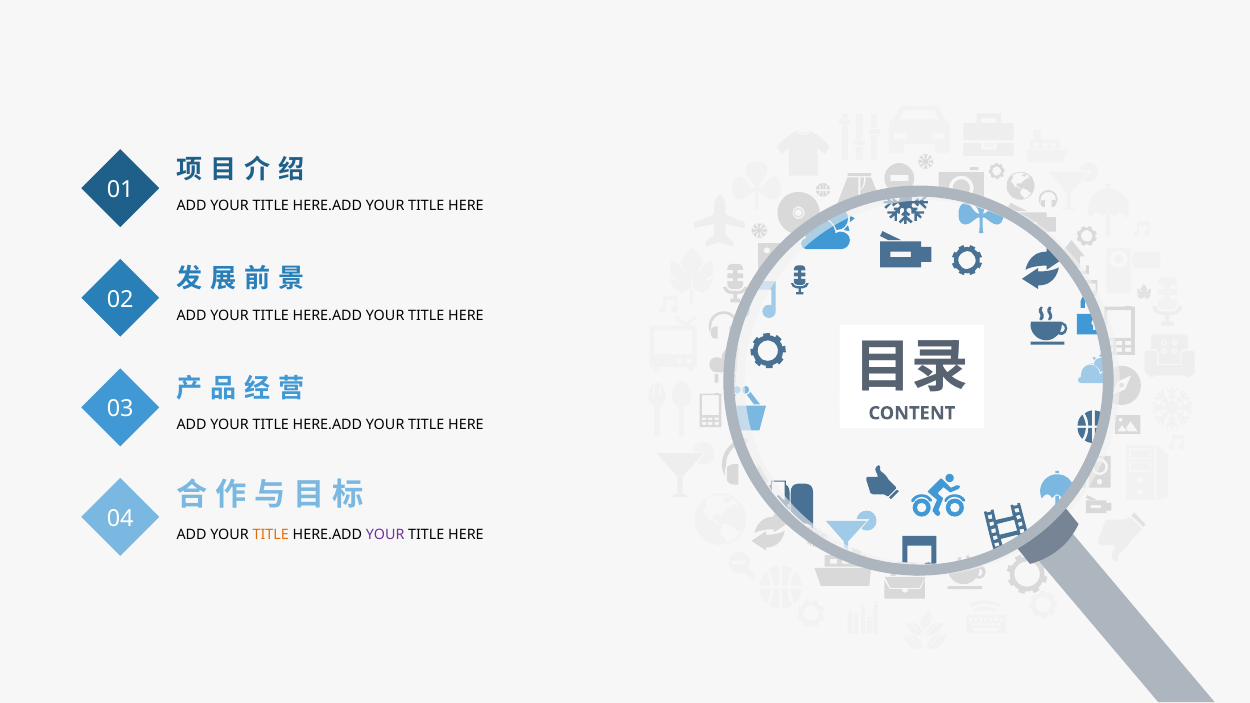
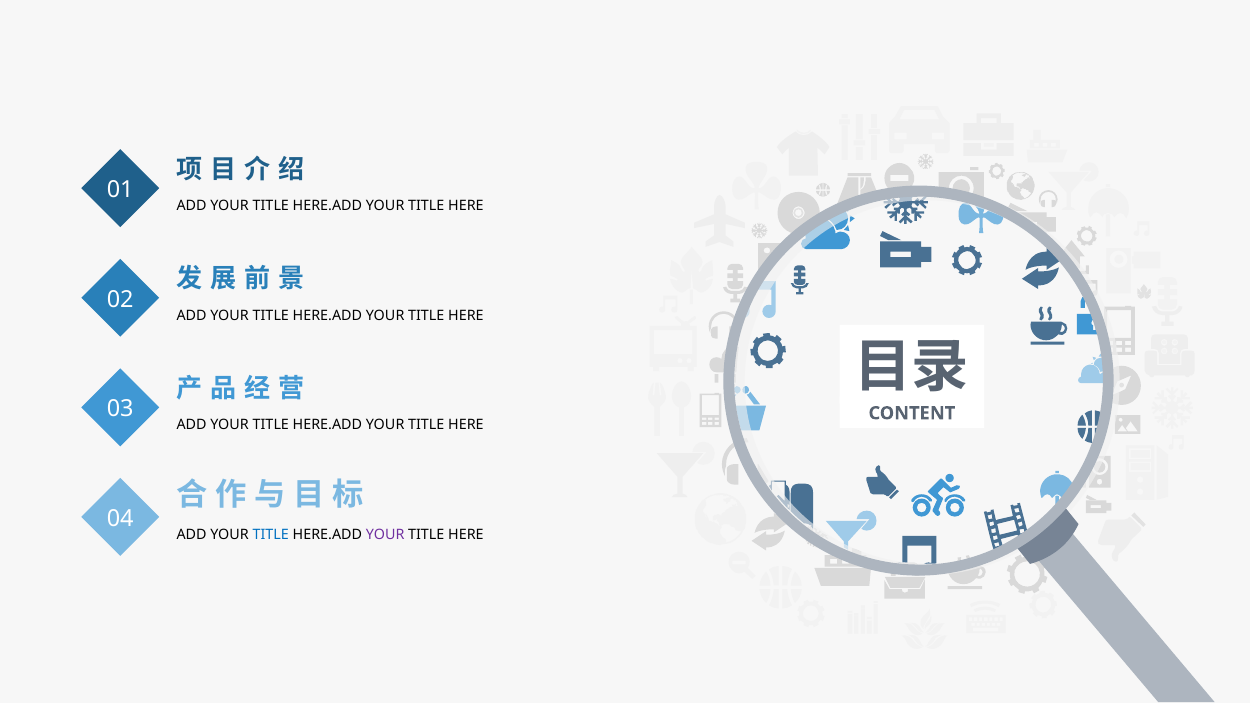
TITLE at (271, 535) colour: orange -> blue
